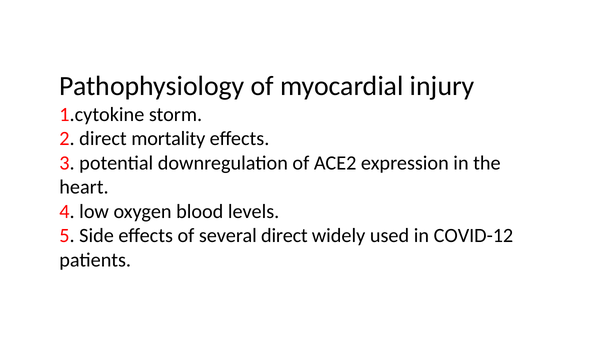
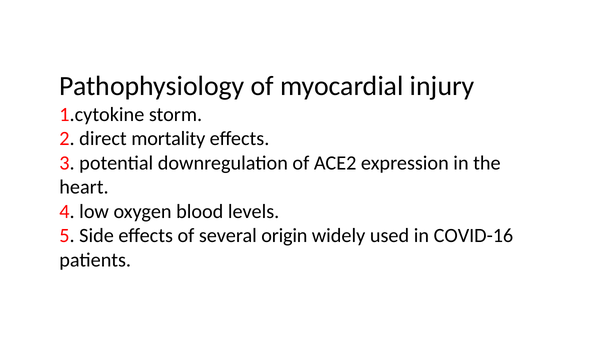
several direct: direct -> origin
COVID-12: COVID-12 -> COVID-16
